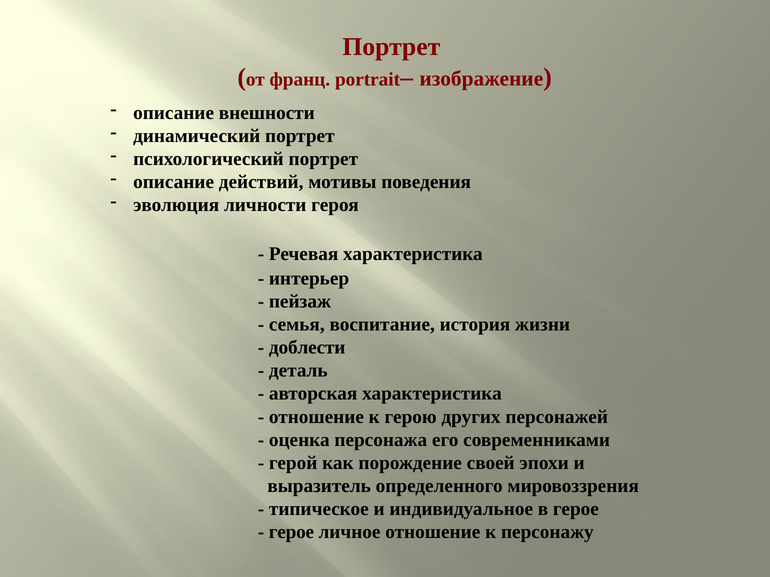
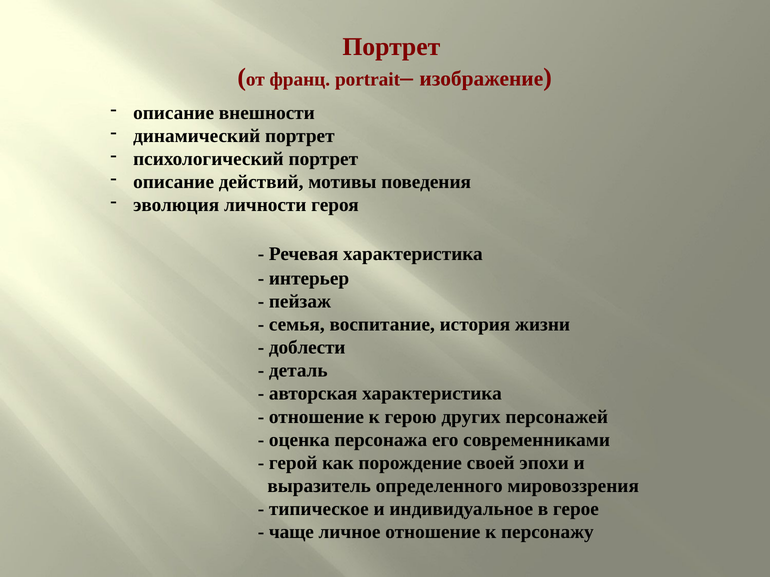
герое at (291, 533): герое -> чаще
